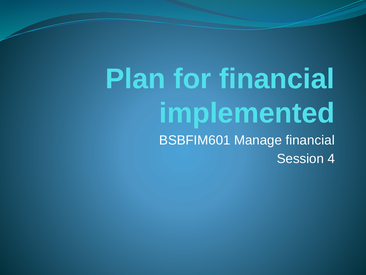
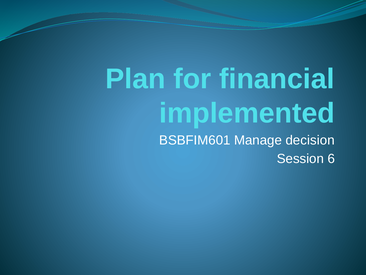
Manage financial: financial -> decision
4: 4 -> 6
